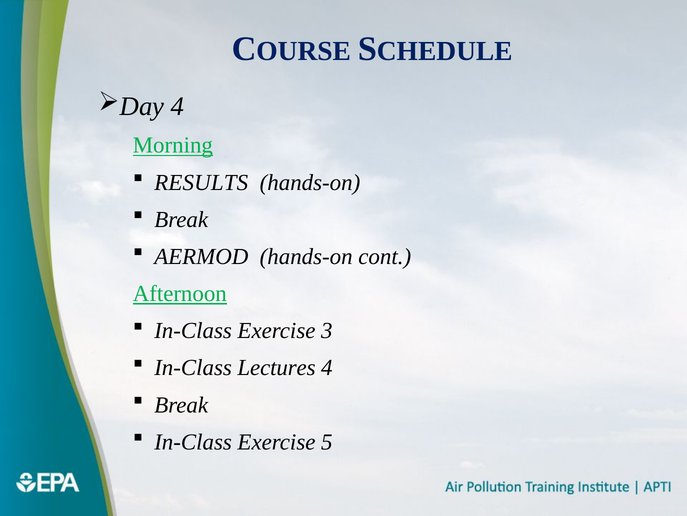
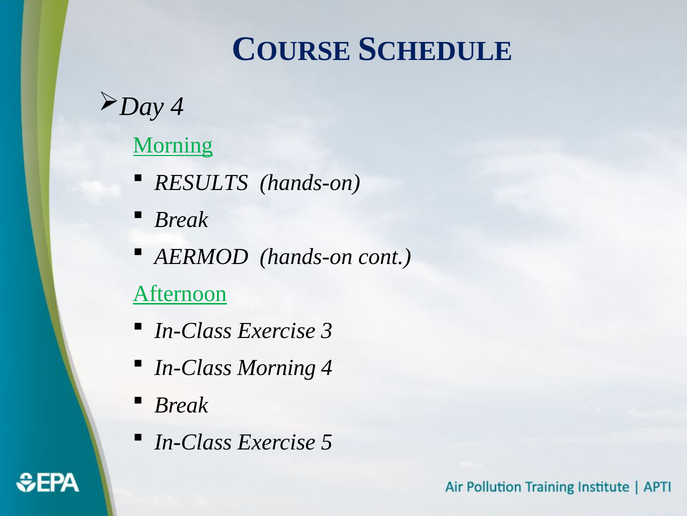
In-Class Lectures: Lectures -> Morning
